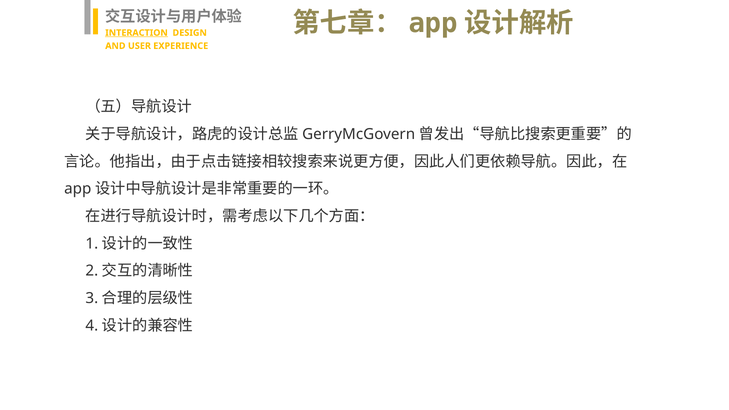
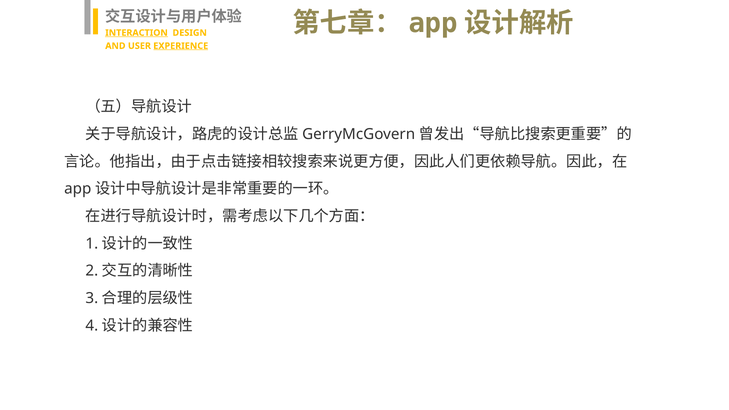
EXPERIENCE underline: none -> present
